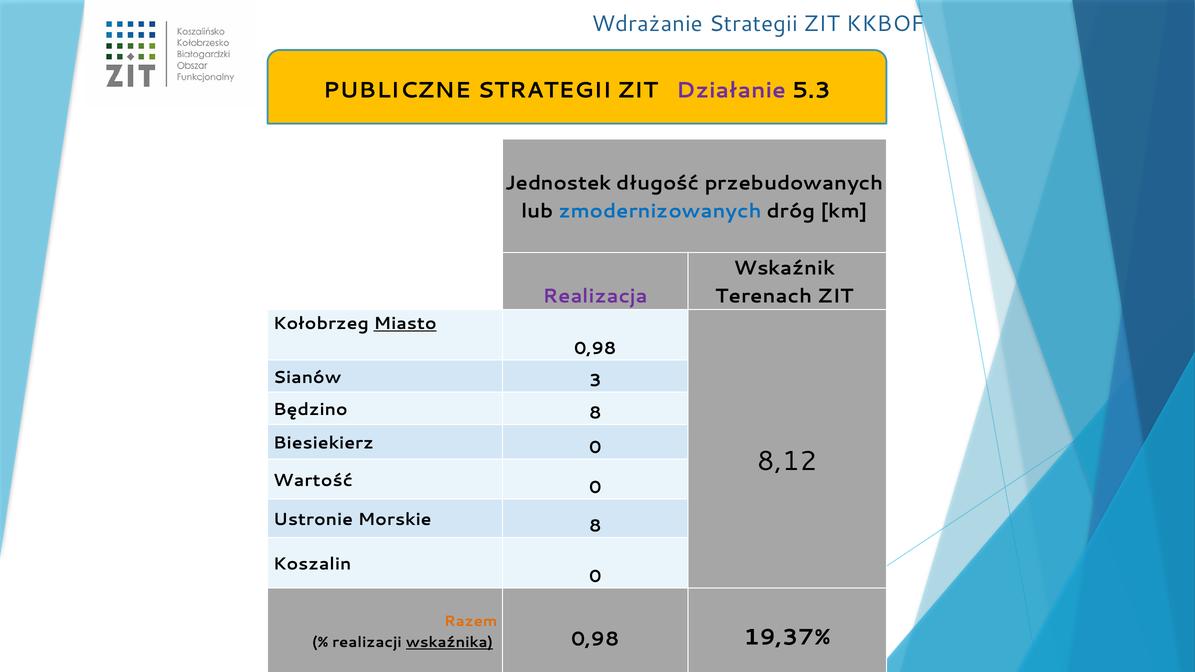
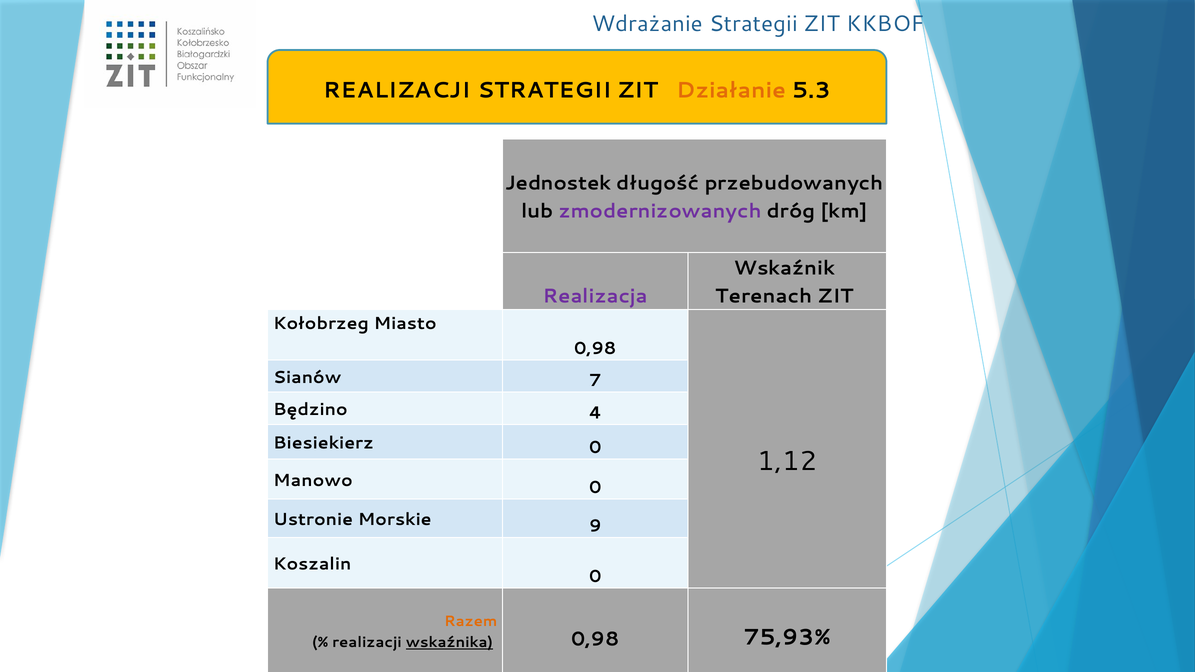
PUBLICZNE at (397, 90): PUBLICZNE -> REALIZACJI
Działanie colour: purple -> orange
zmodernizowanych colour: blue -> purple
Miasto underline: present -> none
3: 3 -> 7
Będzino 8: 8 -> 4
8,12: 8,12 -> 1,12
Wartość: Wartość -> Manowo
Morskie 8: 8 -> 9
19,37%: 19,37% -> 75,93%
